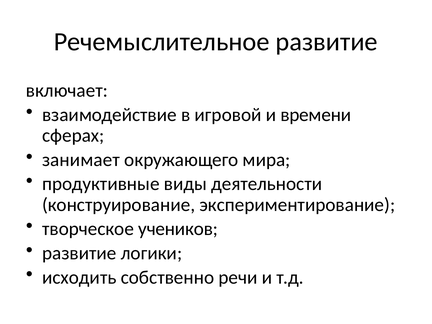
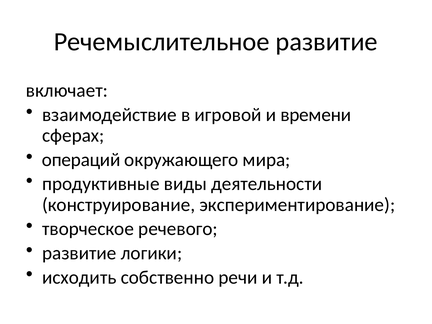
занимает: занимает -> операций
учеников: учеников -> речевого
